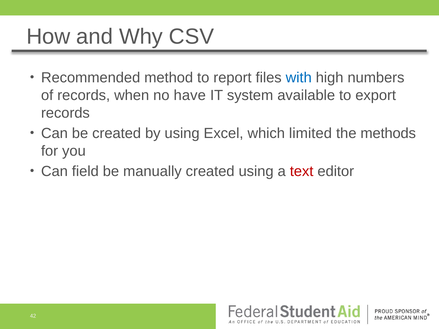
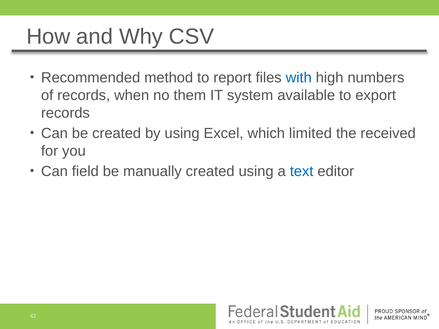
have: have -> them
methods: methods -> received
text colour: red -> blue
